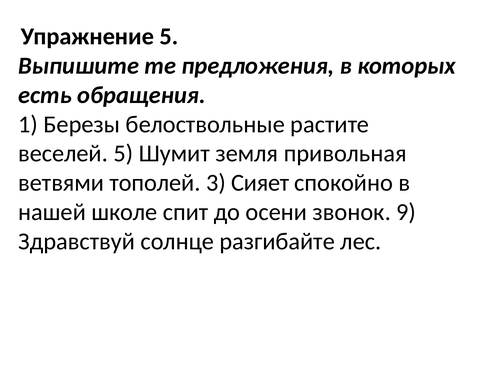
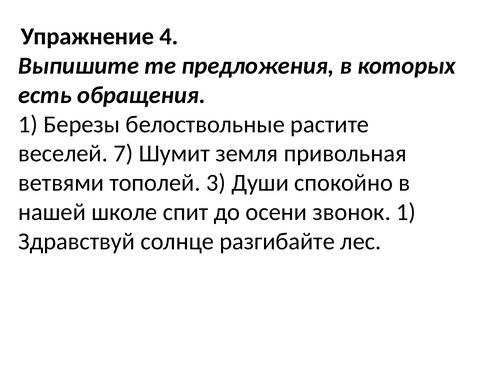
Упражнение 5: 5 -> 4
веселей 5: 5 -> 7
Сияет: Сияет -> Души
звонок 9: 9 -> 1
